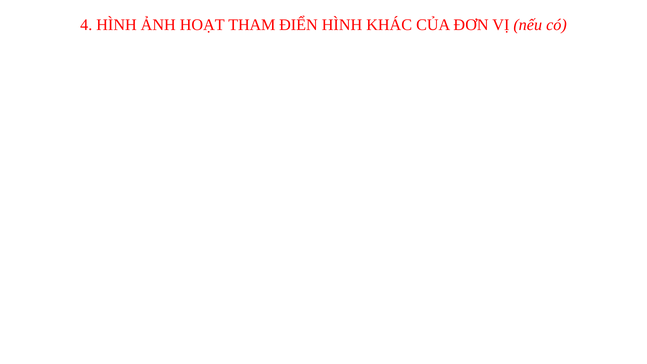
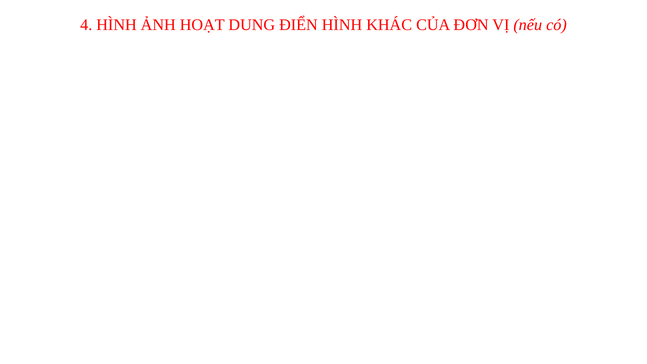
THAM: THAM -> DUNG
